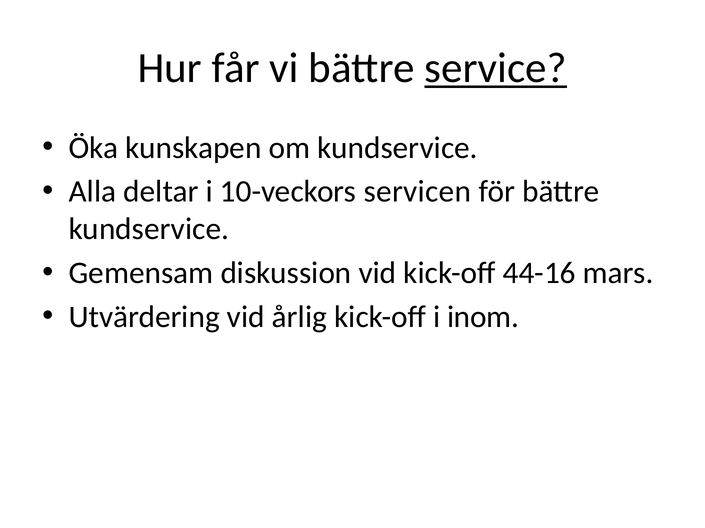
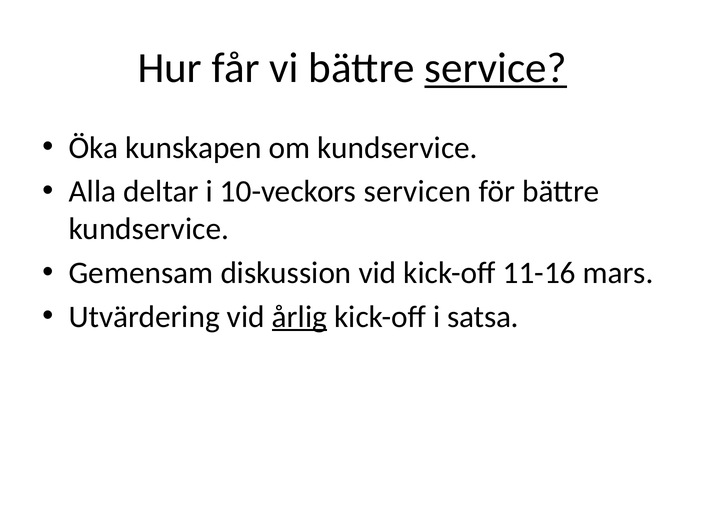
44-16: 44-16 -> 11-16
årlig underline: none -> present
inom: inom -> satsa
